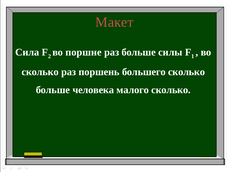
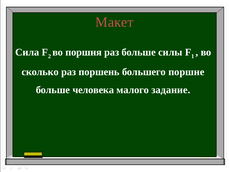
поршне: поршне -> поршня
большего сколько: сколько -> поршне
малого сколько: сколько -> задание
